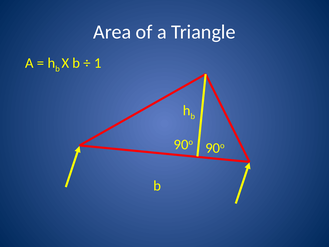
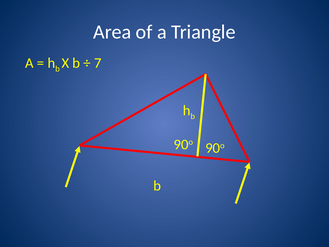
1: 1 -> 7
